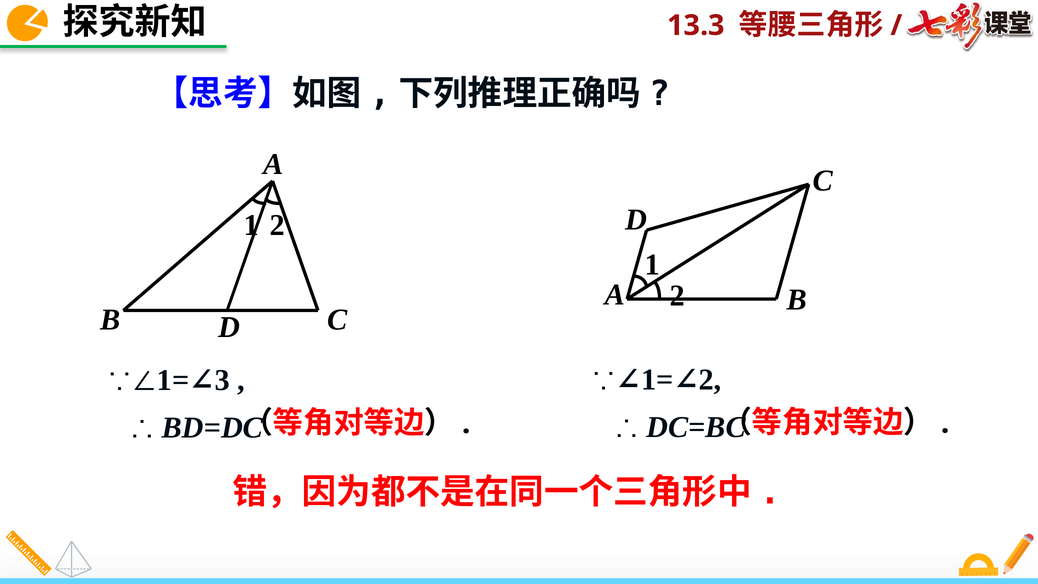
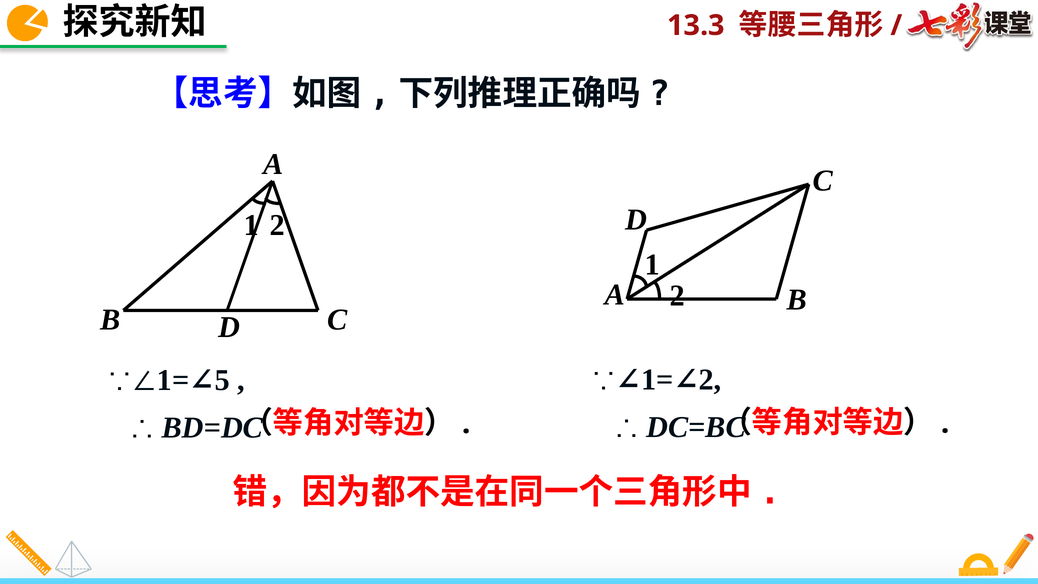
3: 3 -> 5
